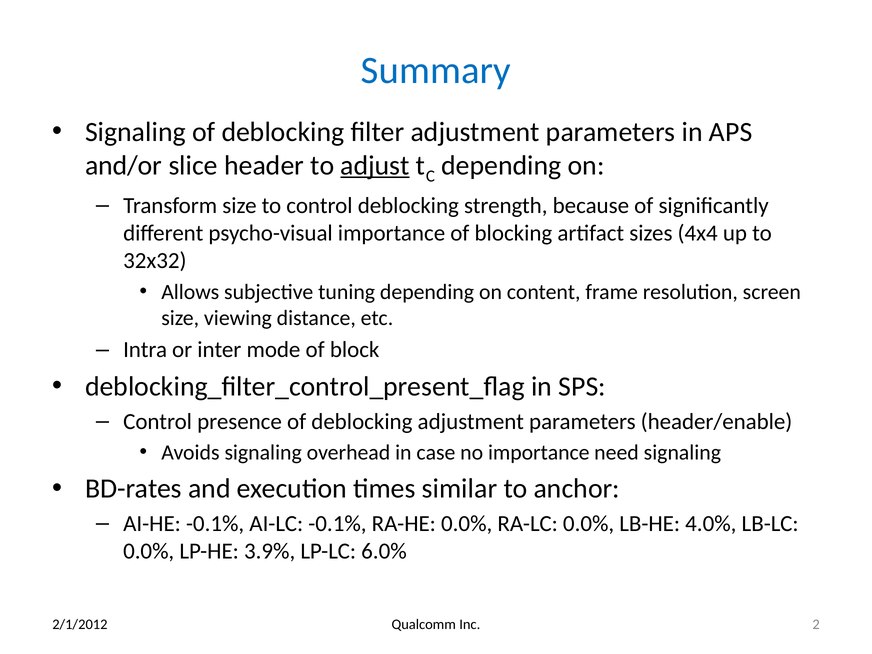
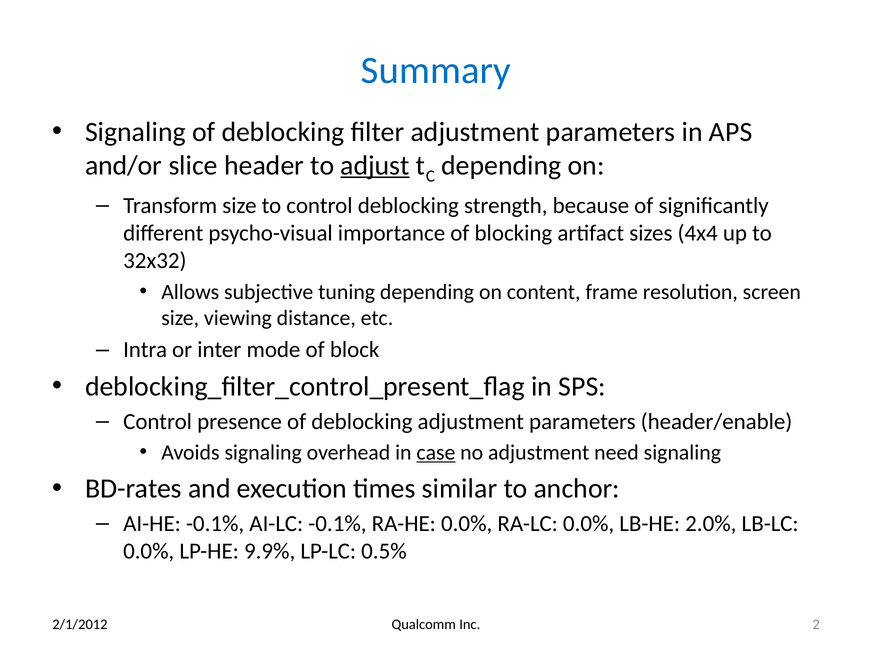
case underline: none -> present
no importance: importance -> adjustment
4.0%: 4.0% -> 2.0%
3.9%: 3.9% -> 9.9%
6.0%: 6.0% -> 0.5%
